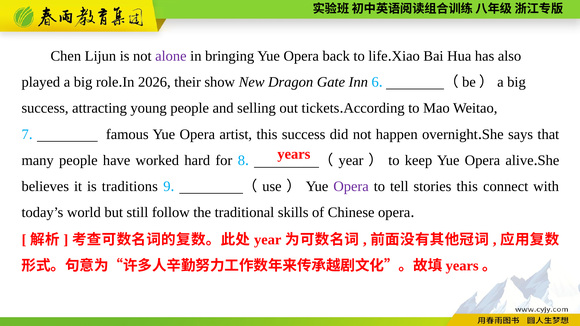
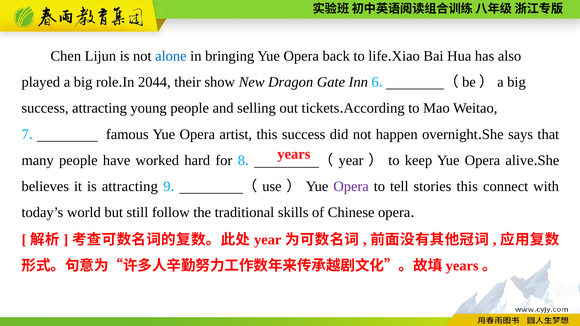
alone colour: purple -> blue
2026: 2026 -> 2044
is traditions: traditions -> attracting
